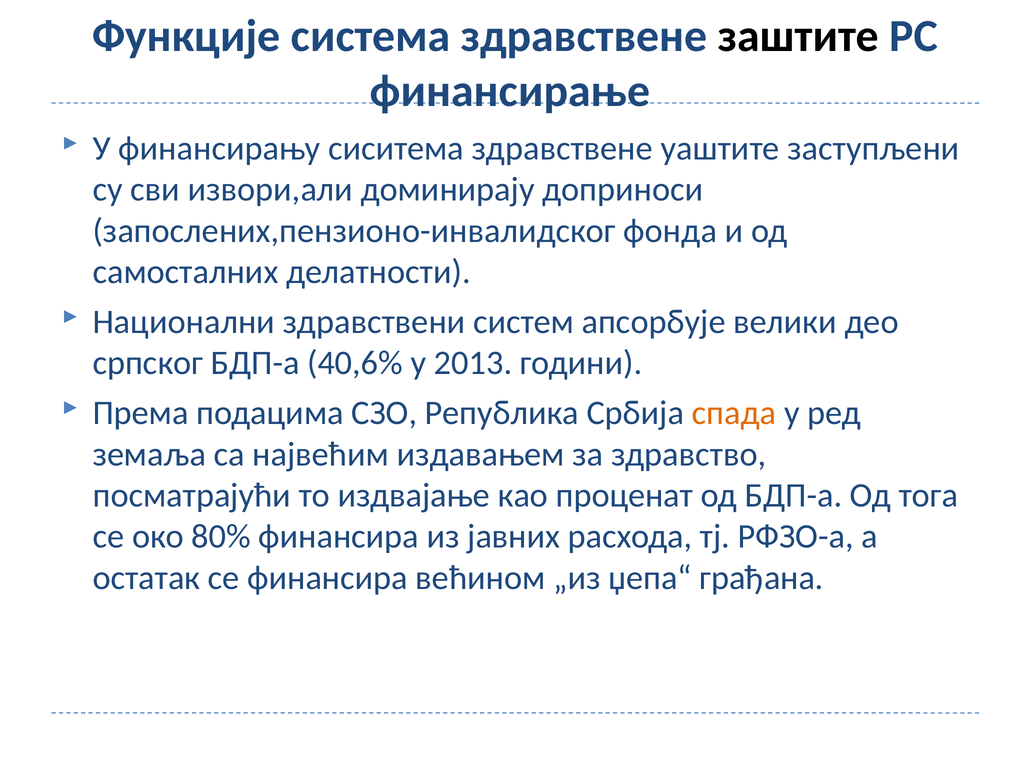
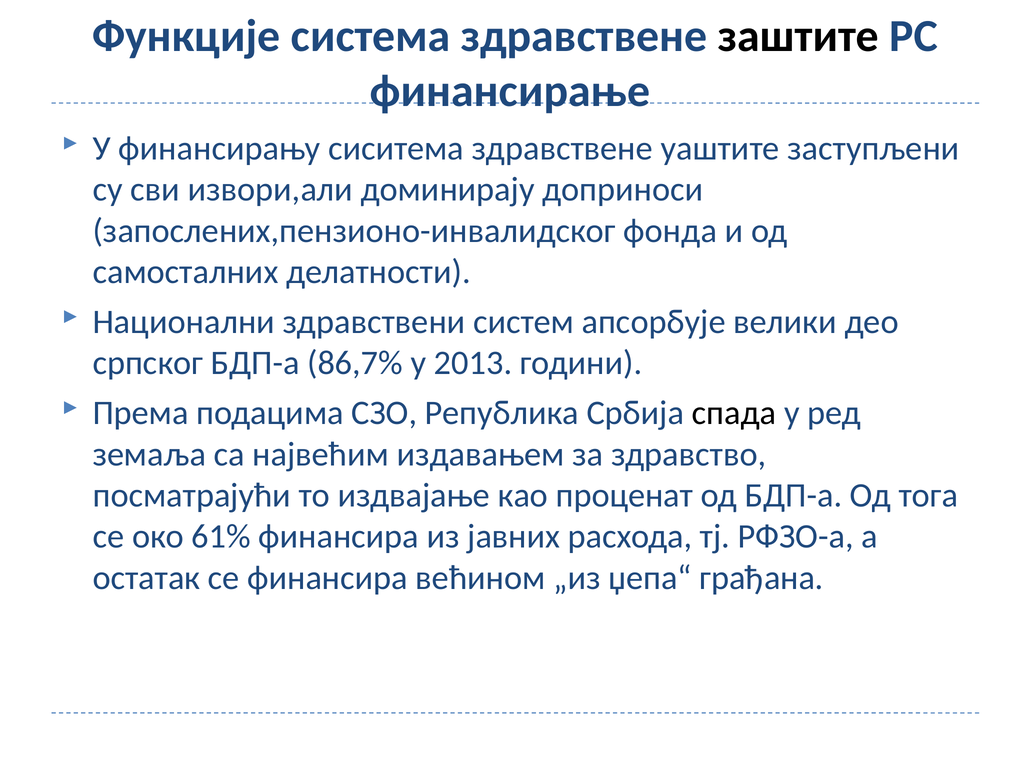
40,6%: 40,6% -> 86,7%
спада colour: orange -> black
80%: 80% -> 61%
